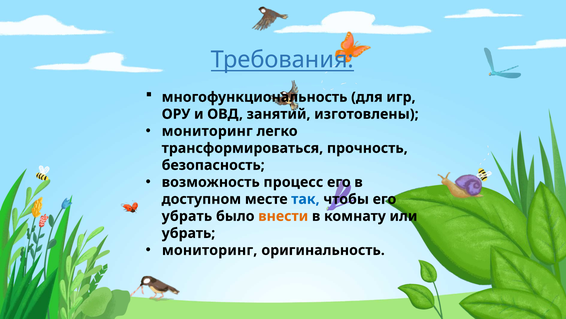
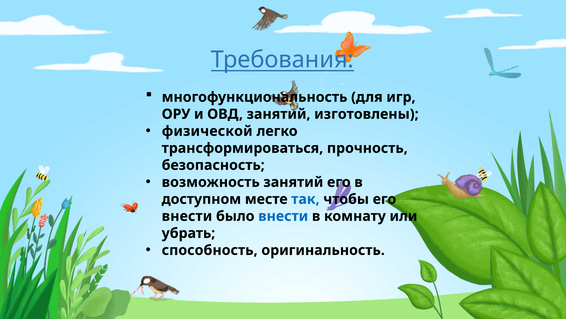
мониторинг at (207, 131): мониторинг -> физической
возможность процесс: процесс -> занятий
убрать at (187, 216): убрать -> внести
внести at (283, 216) colour: orange -> blue
мониторинг at (210, 250): мониторинг -> способность
